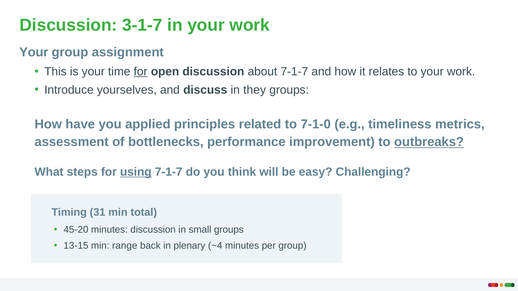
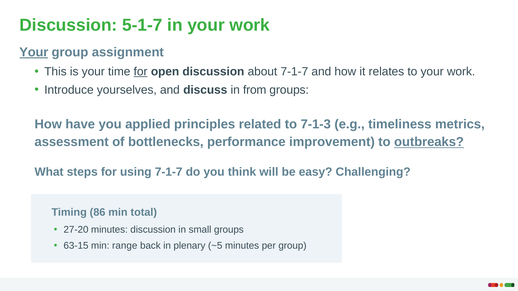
3-1-7: 3-1-7 -> 5-1-7
Your at (34, 52) underline: none -> present
they: they -> from
7-1-0: 7-1-0 -> 7-1-3
using underline: present -> none
31: 31 -> 86
45-20: 45-20 -> 27-20
13-15: 13-15 -> 63-15
~4: ~4 -> ~5
